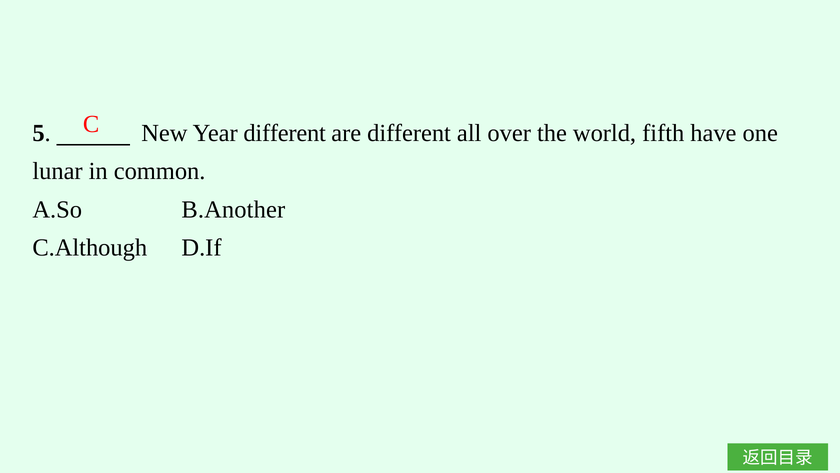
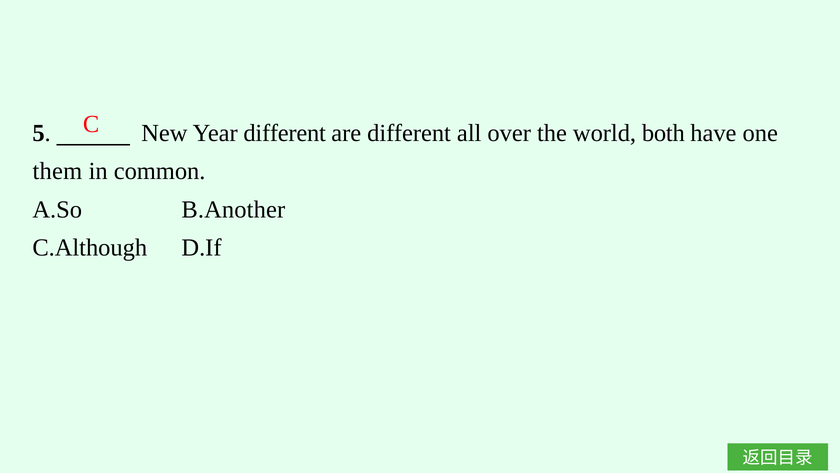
fifth: fifth -> both
lunar: lunar -> them
